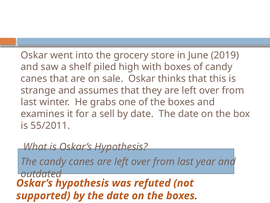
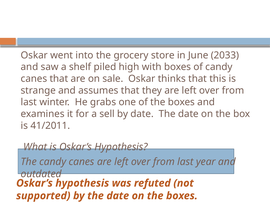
2019: 2019 -> 2033
55/2011: 55/2011 -> 41/2011
